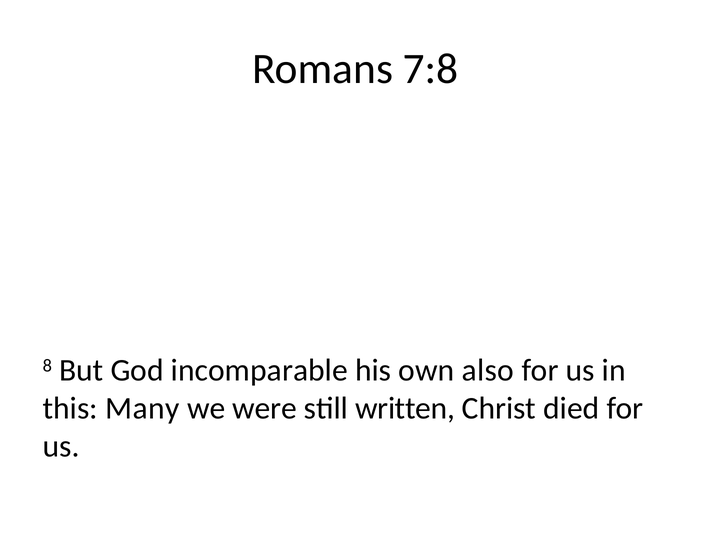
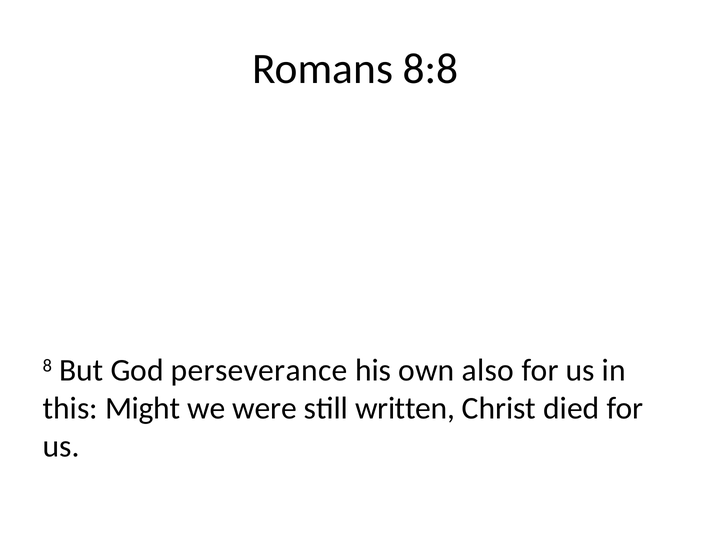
7:8: 7:8 -> 8:8
incomparable: incomparable -> perseverance
Many: Many -> Might
